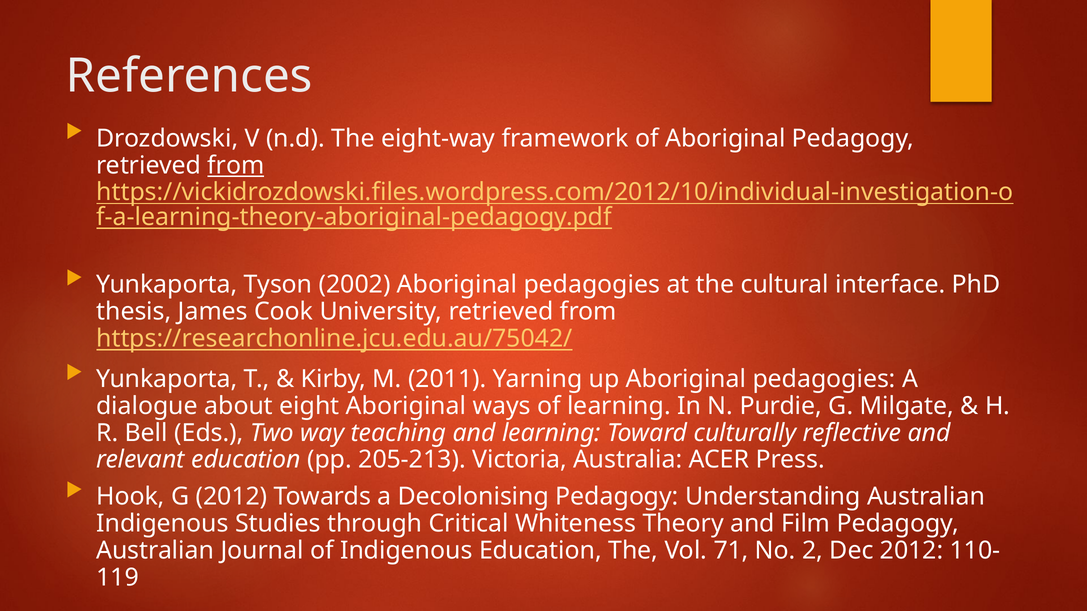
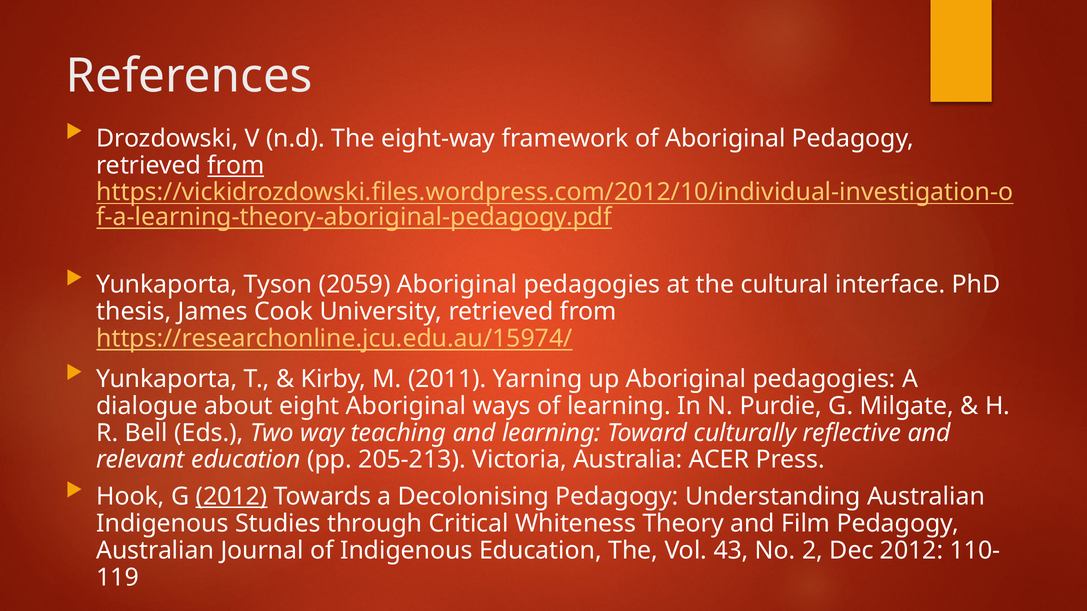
2002: 2002 -> 2059
https://researchonline.jcu.edu.au/75042/: https://researchonline.jcu.edu.au/75042/ -> https://researchonline.jcu.edu.au/15974/
2012 at (232, 497) underline: none -> present
71: 71 -> 43
